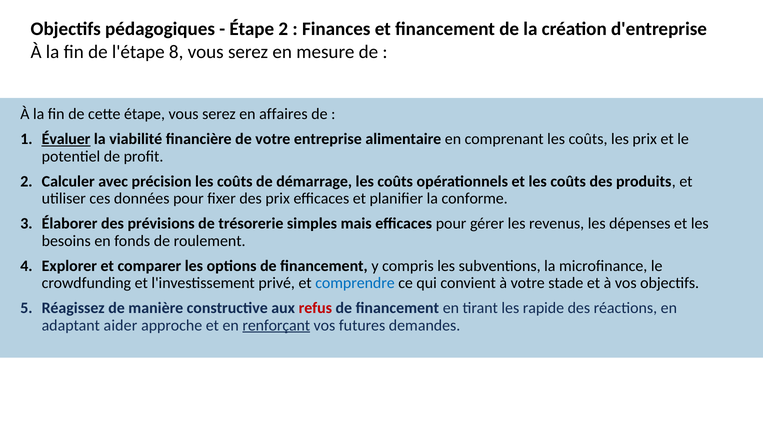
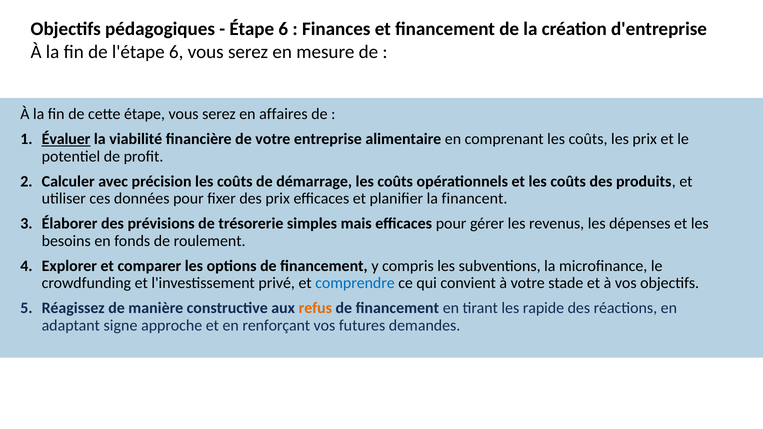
Étape 2: 2 -> 6
l'étape 8: 8 -> 6
conforme: conforme -> financent
refus colour: red -> orange
aider: aider -> signe
renforçant underline: present -> none
